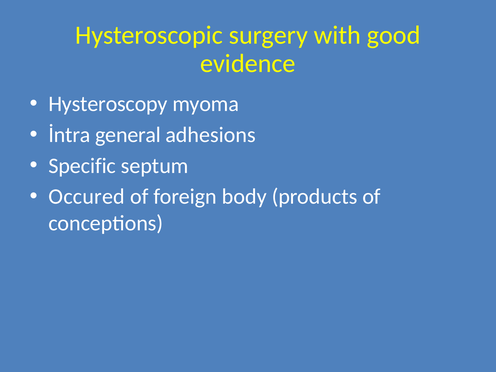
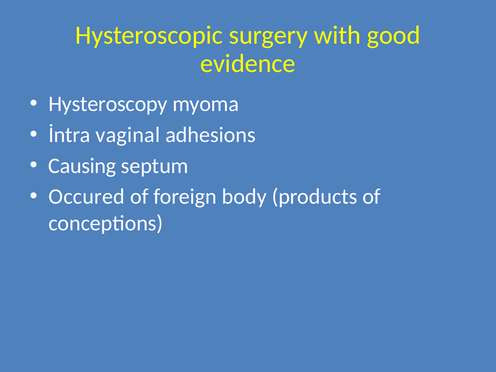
general: general -> vaginal
Specific: Specific -> Causing
